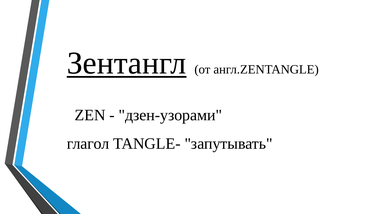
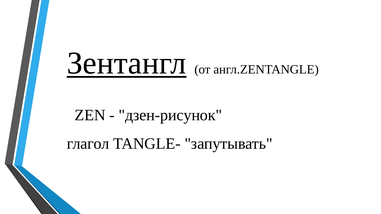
дзен-узорами: дзен-узорами -> дзен-рисунок
